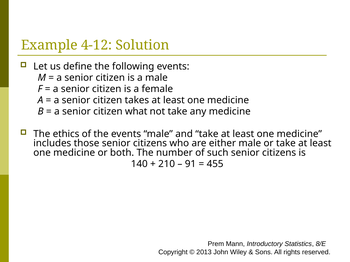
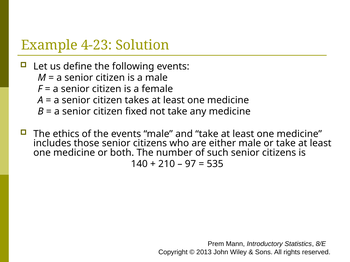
4-12: 4-12 -> 4-23
what: what -> fixed
91: 91 -> 97
455: 455 -> 535
